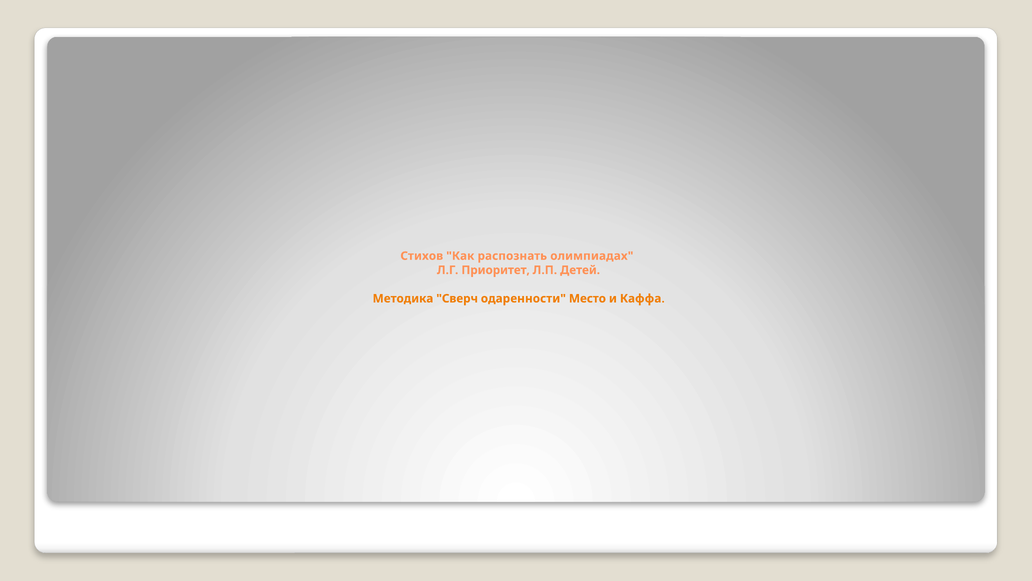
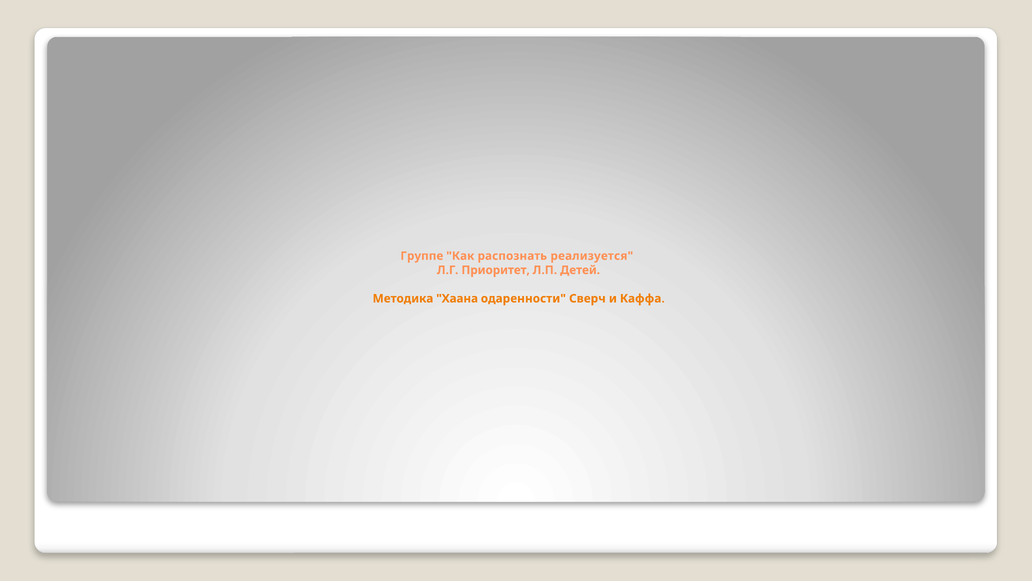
Стихов: Стихов -> Группе
олимпиадах: олимпиадах -> реализуется
Сверч: Сверч -> Хаана
Место: Место -> Сверч
